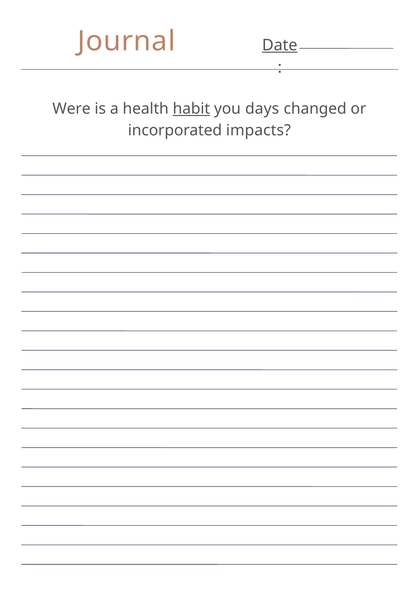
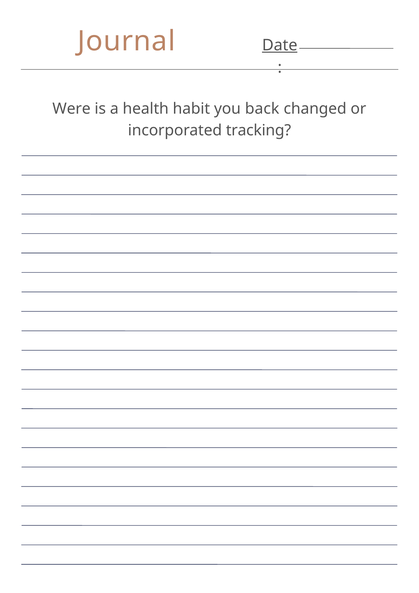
habit underline: present -> none
days: days -> back
impacts: impacts -> tracking
